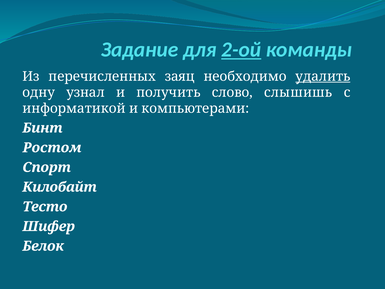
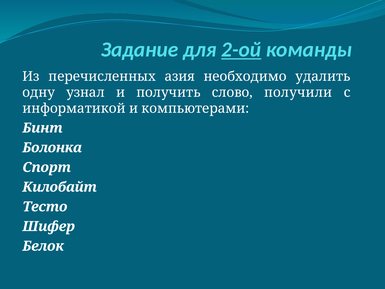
заяц: заяц -> азия
удалить underline: present -> none
слышишь: слышишь -> получили
Ростом: Ростом -> Болонка
